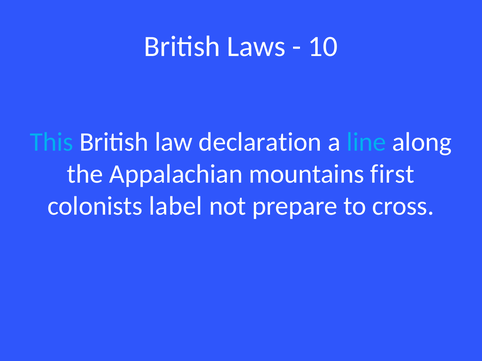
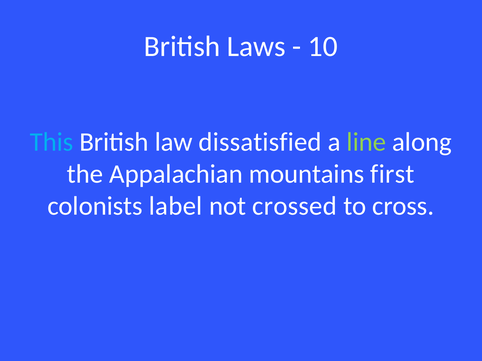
declaration: declaration -> dissatisfied
line colour: light blue -> light green
prepare: prepare -> crossed
